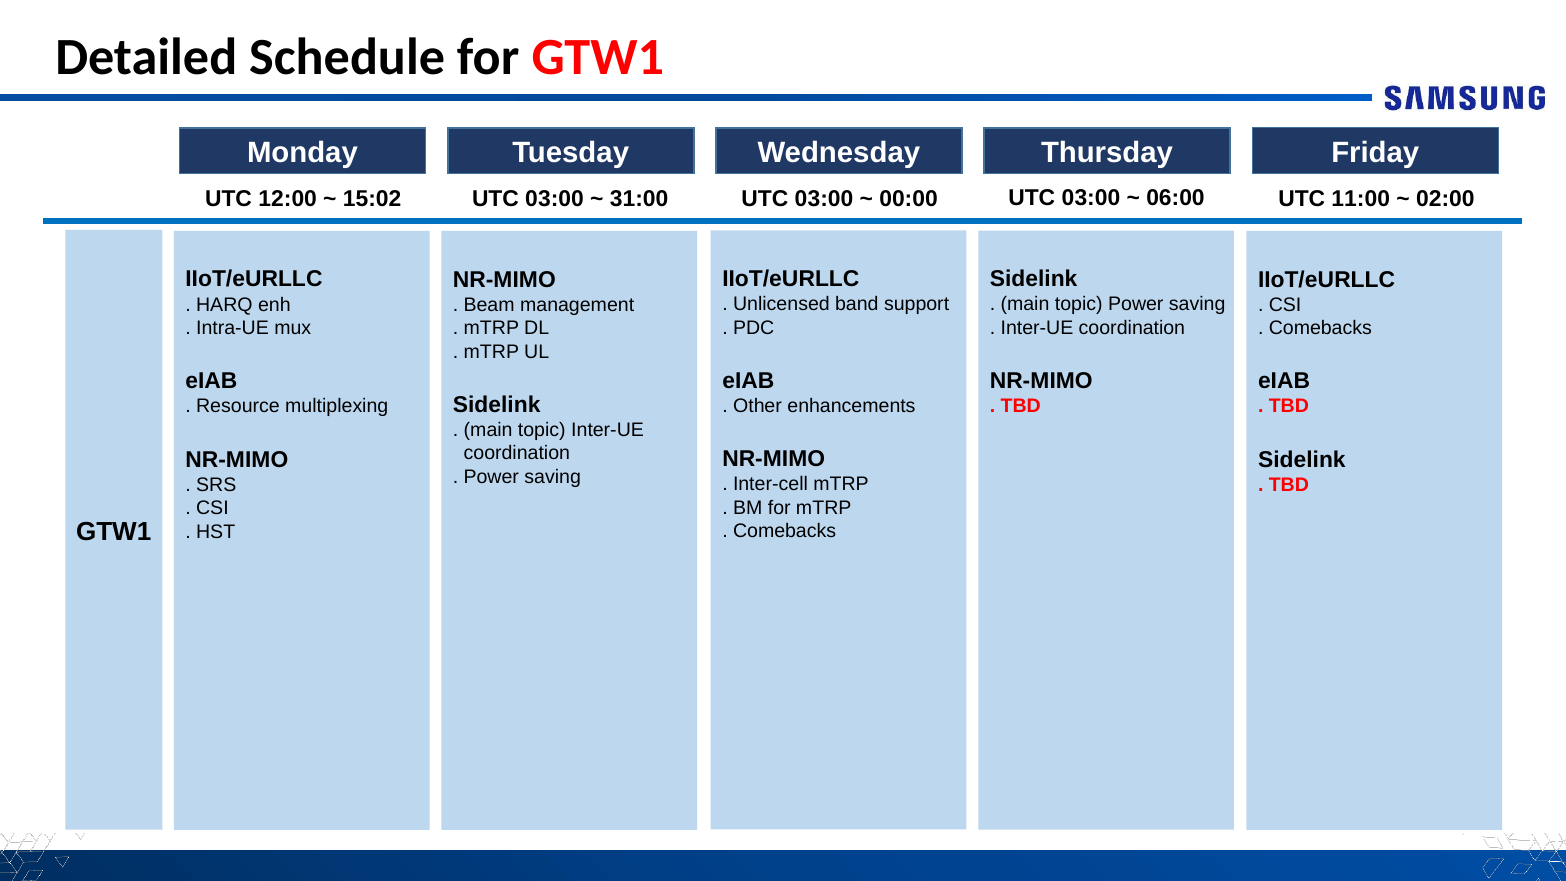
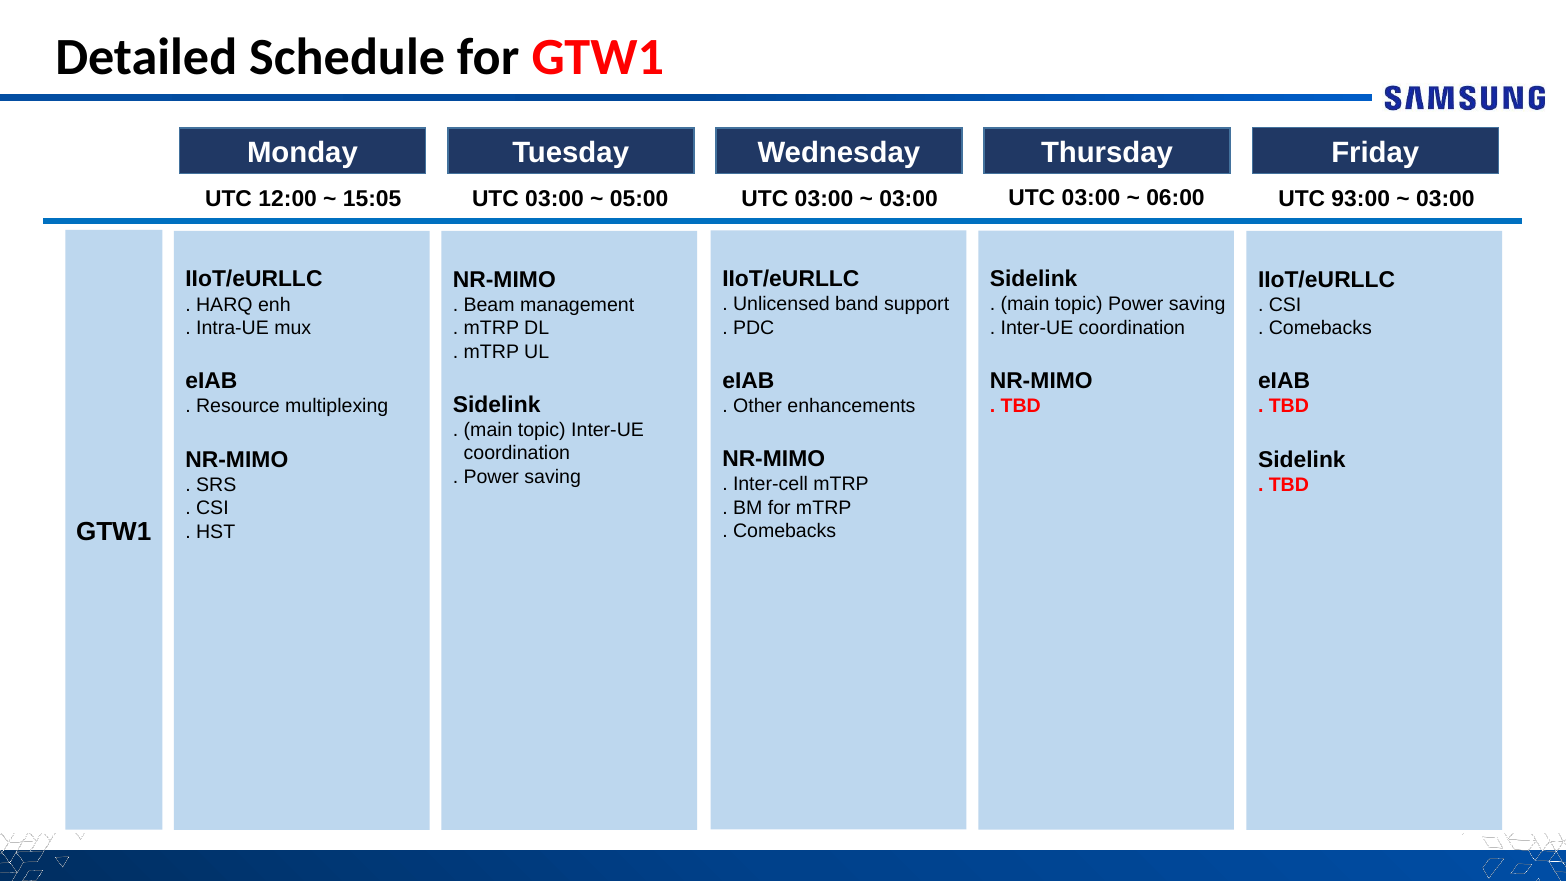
15:02: 15:02 -> 15:05
31:00: 31:00 -> 05:00
00:00 at (909, 199): 00:00 -> 03:00
11:00: 11:00 -> 93:00
02:00 at (1445, 199): 02:00 -> 03:00
